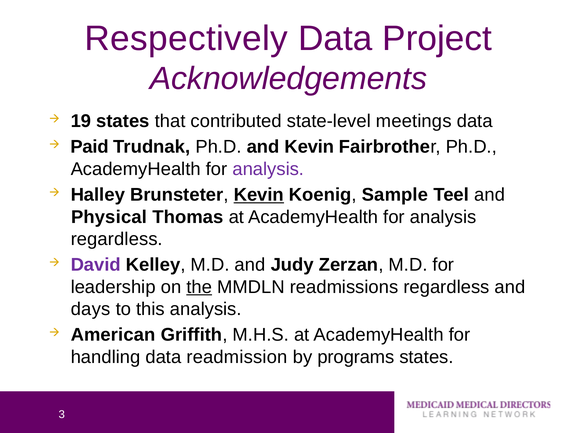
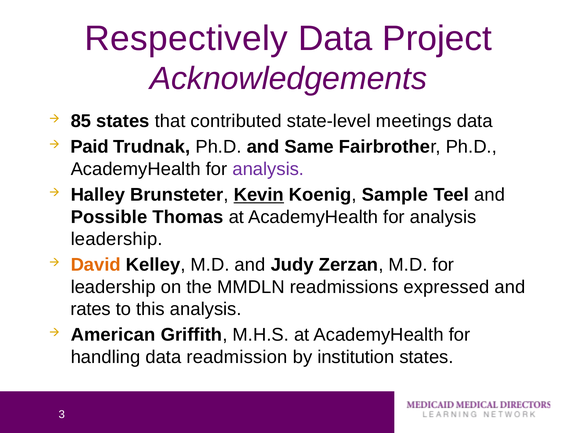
19: 19 -> 85
and Kevin: Kevin -> Same
Physical: Physical -> Possible
regardless at (117, 239): regardless -> leadership
David colour: purple -> orange
the underline: present -> none
readmissions regardless: regardless -> expressed
days: days -> rates
programs: programs -> institution
